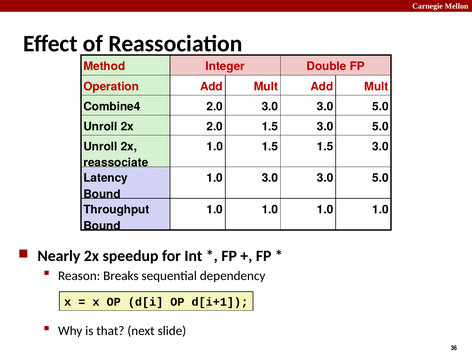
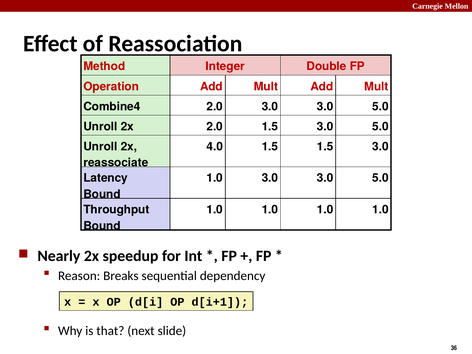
1.0 at (215, 146): 1.0 -> 4.0
